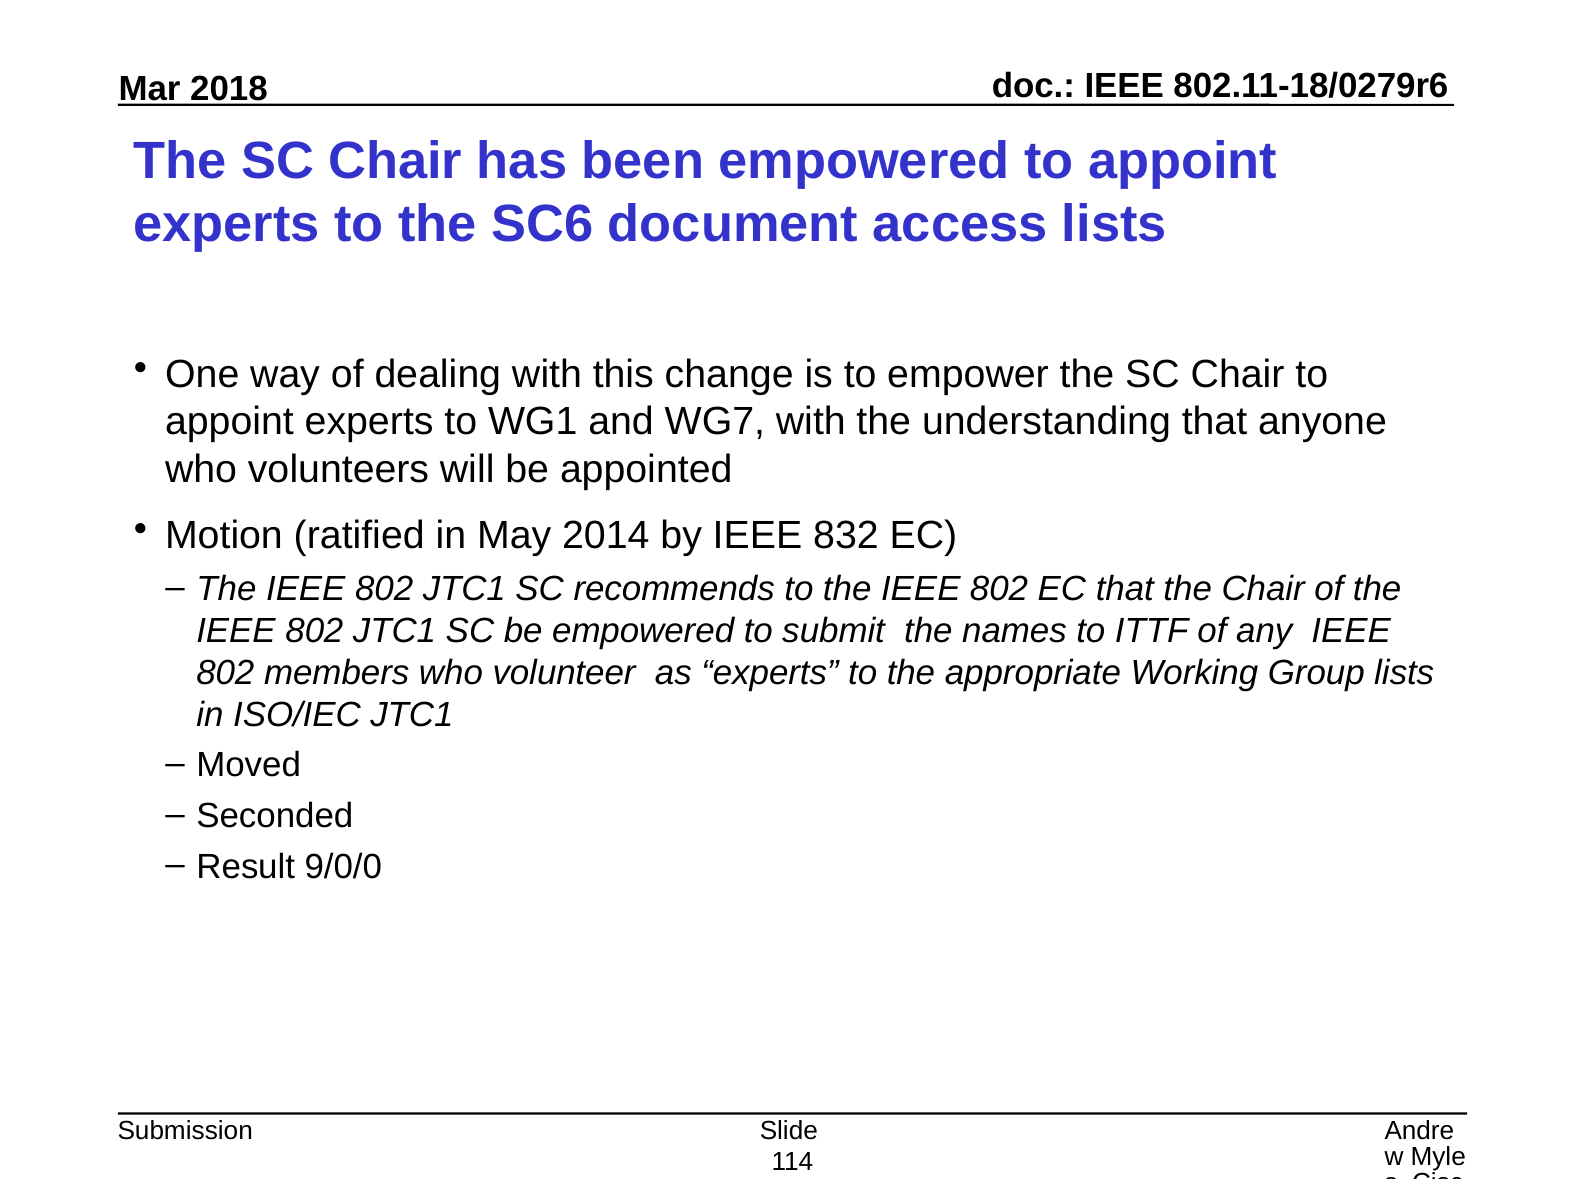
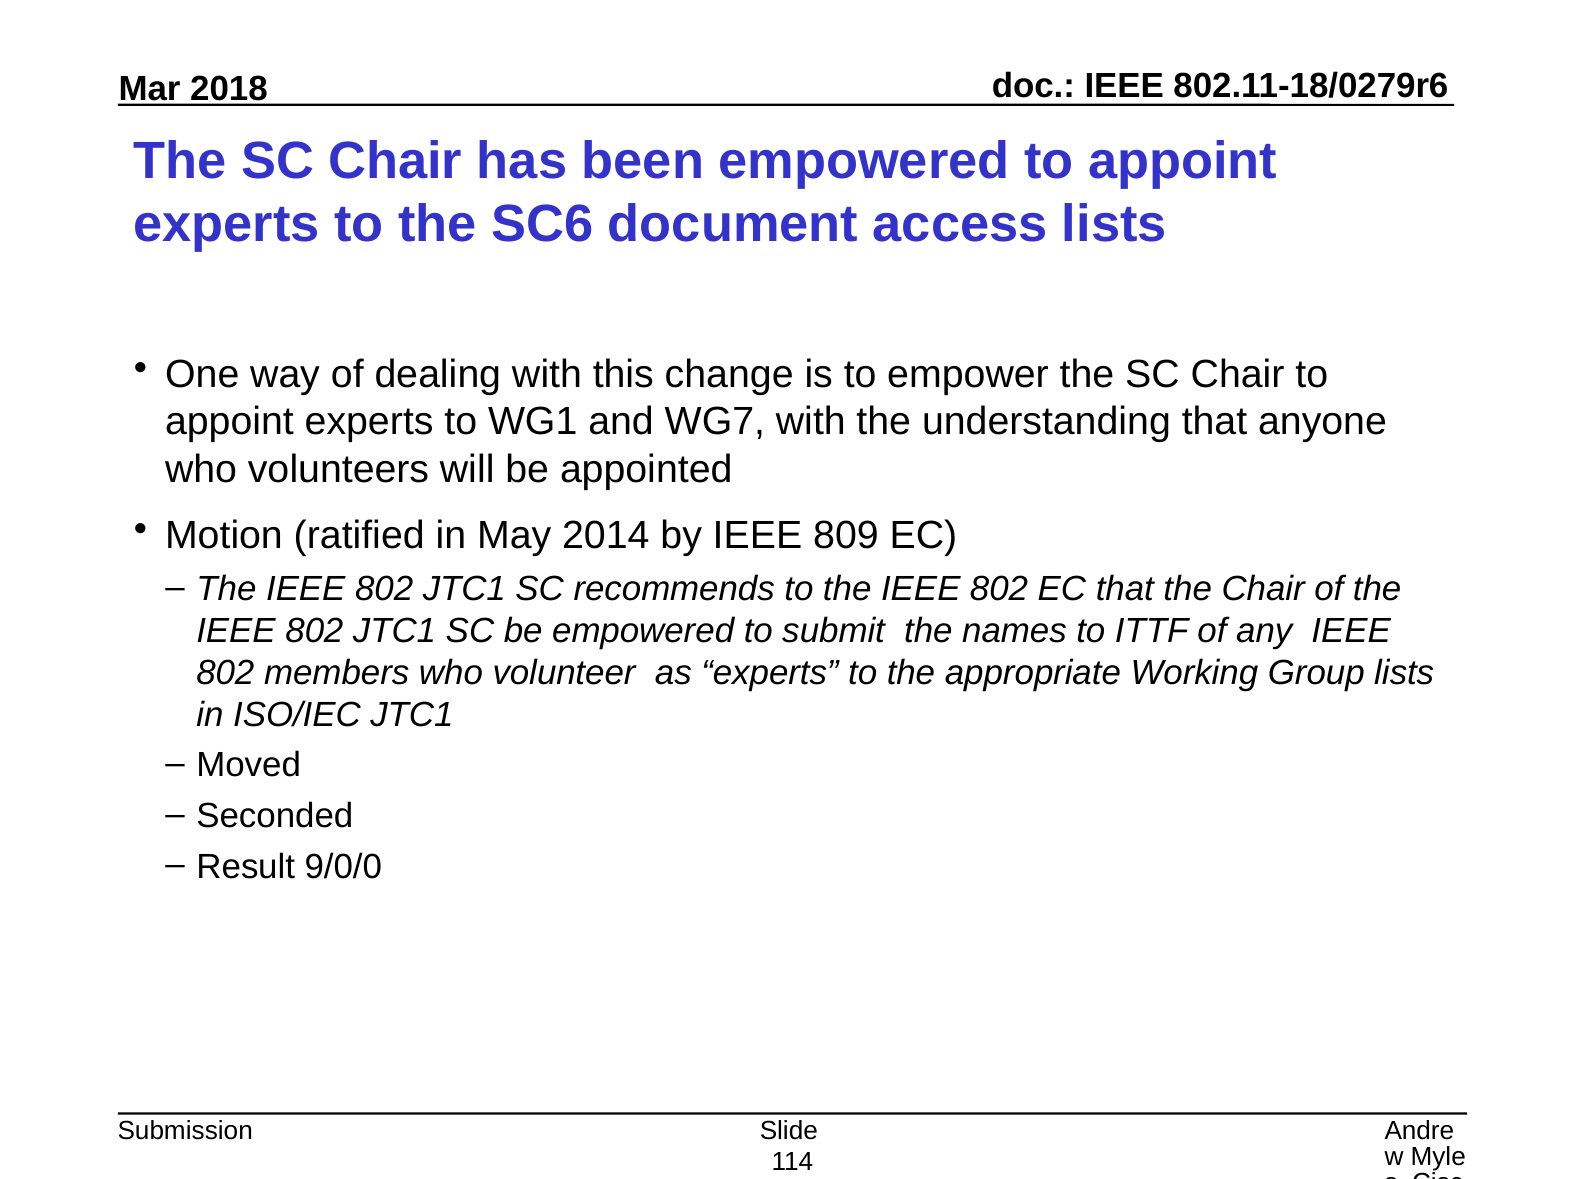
832: 832 -> 809
